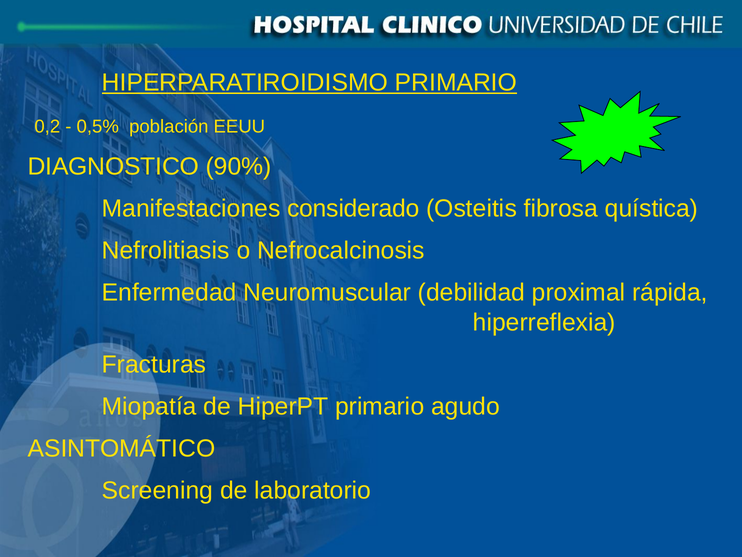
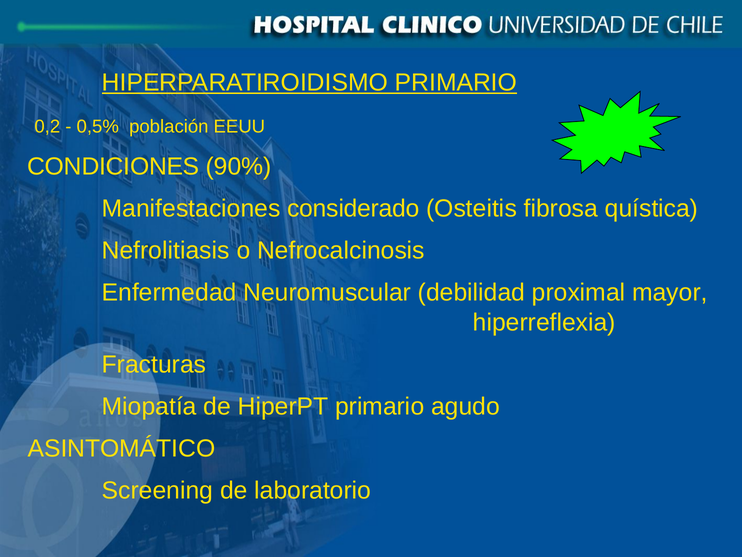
DIAGNOSTICO: DIAGNOSTICO -> CONDICIONES
rápida: rápida -> mayor
